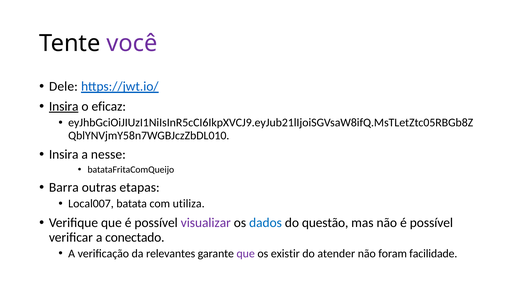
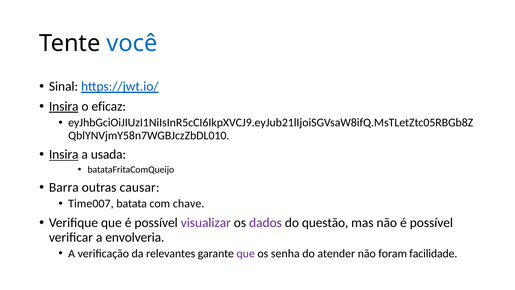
você colour: purple -> blue
Dele: Dele -> Sinal
Insira at (64, 154) underline: none -> present
nesse: nesse -> usada
etapas: etapas -> causar
Local007: Local007 -> Time007
utiliza: utiliza -> chave
dados colour: blue -> purple
conectado: conectado -> envolveria
existir: existir -> senha
